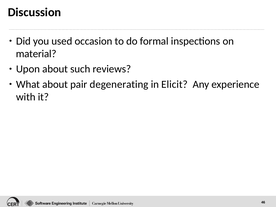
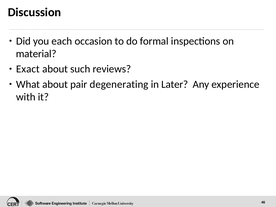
used: used -> each
Upon: Upon -> Exact
Elicit: Elicit -> Later
